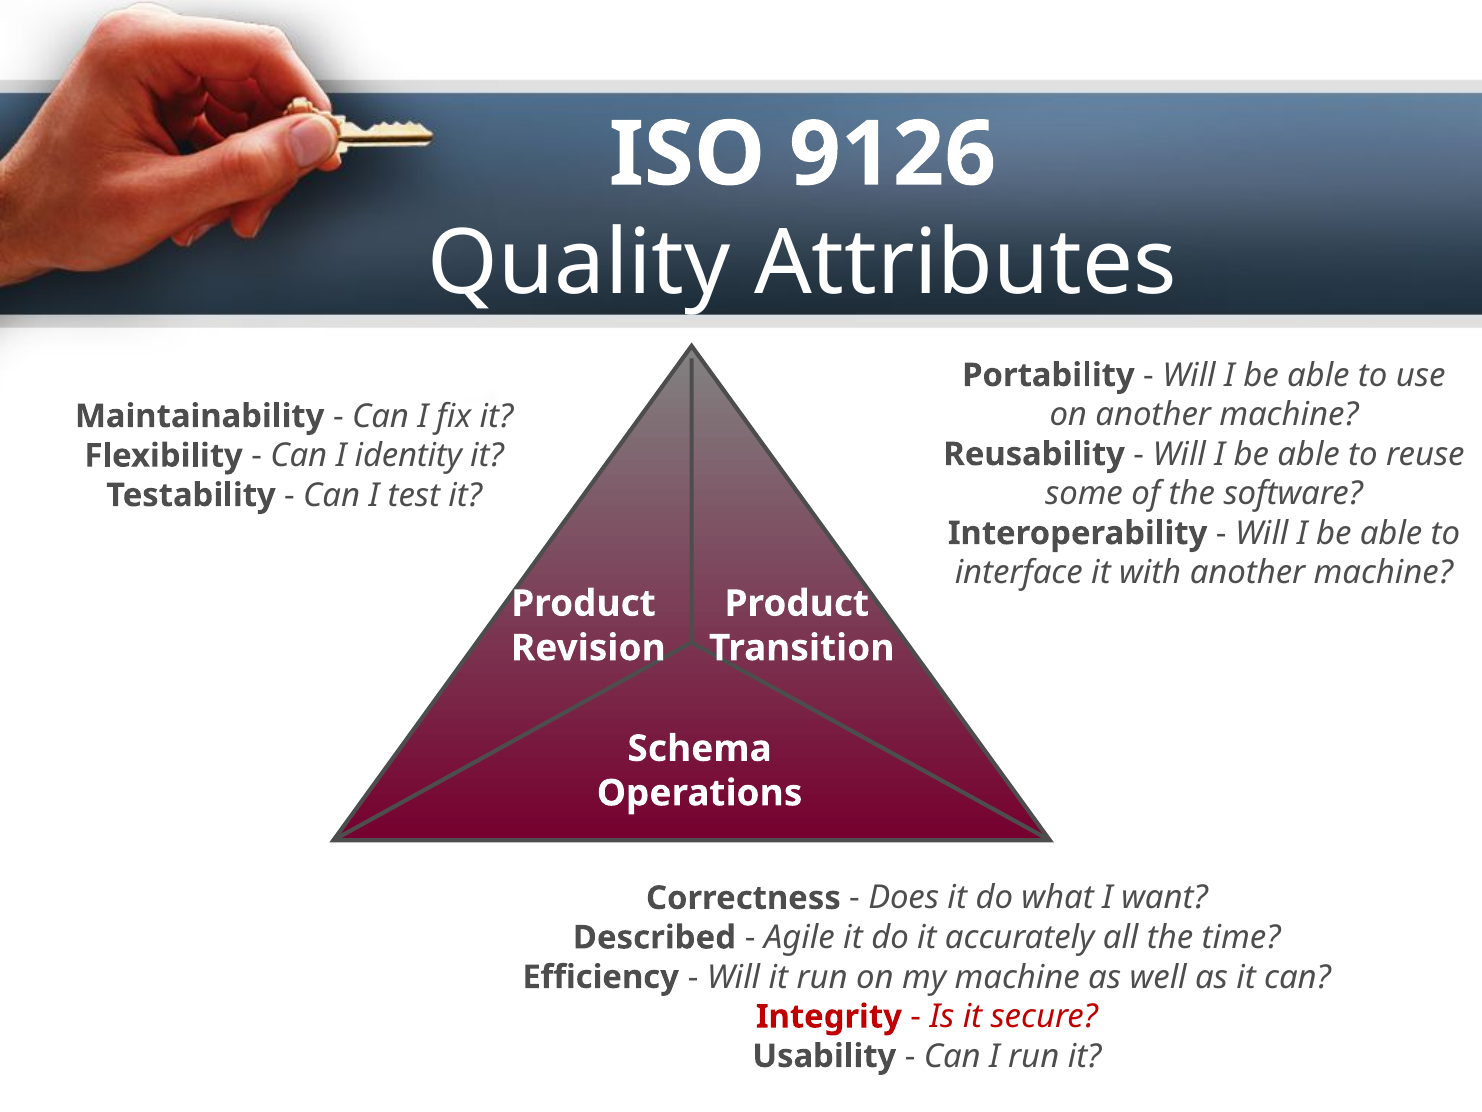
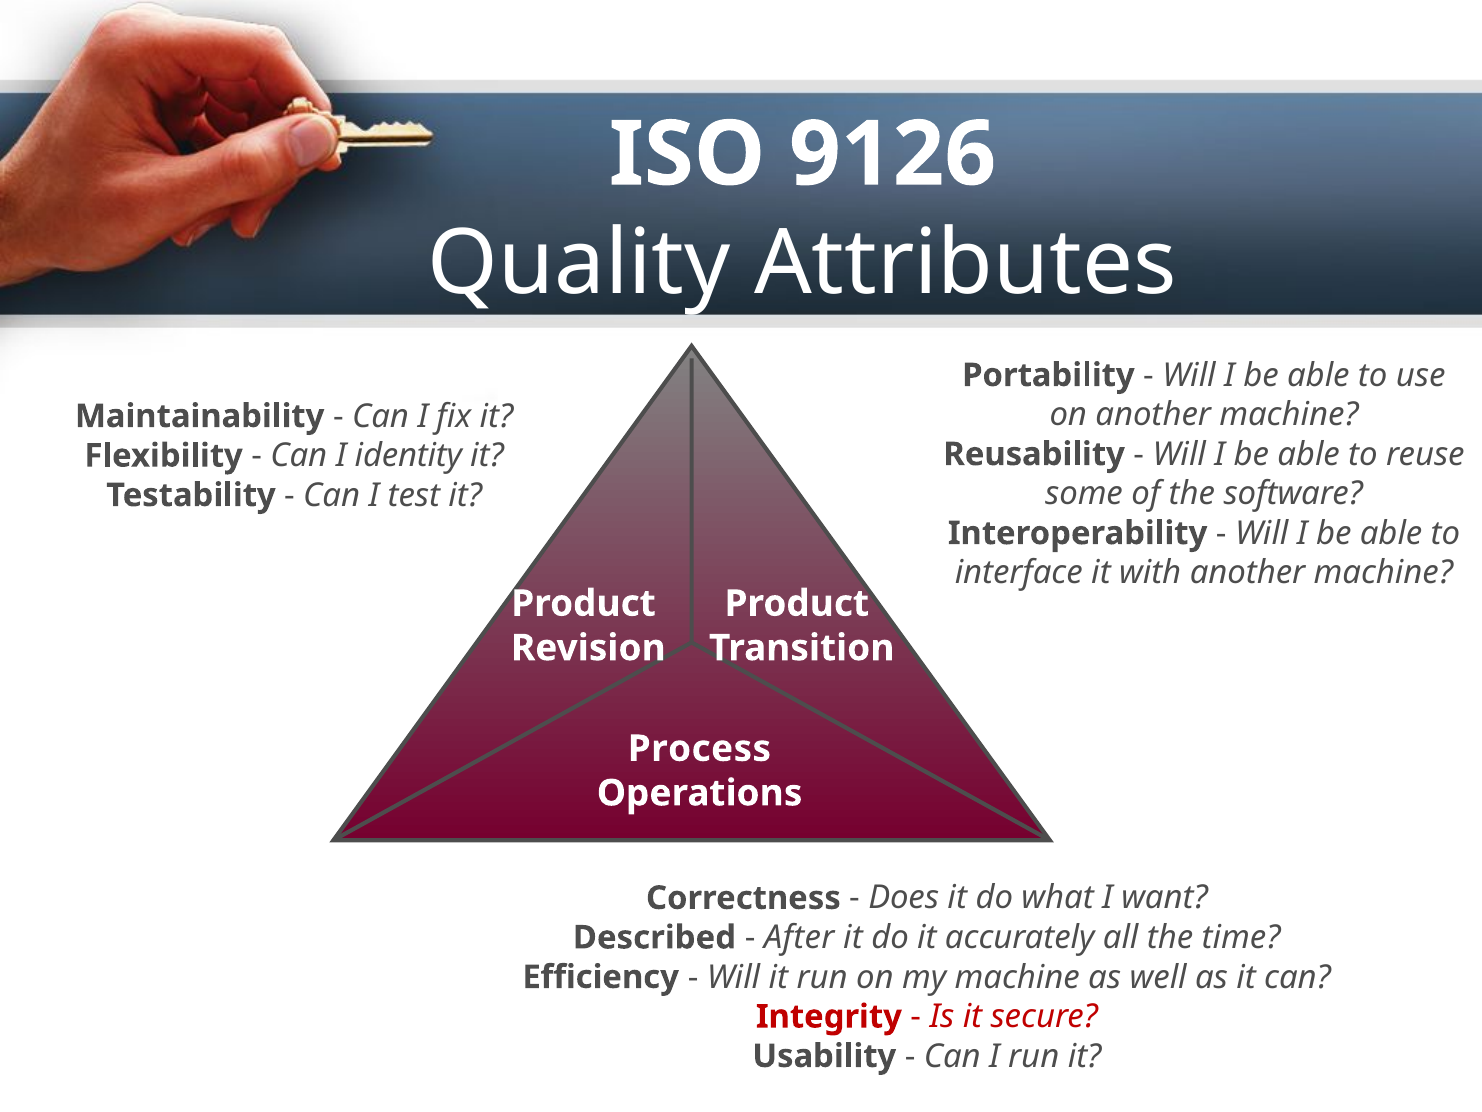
Schema: Schema -> Process
Agile: Agile -> After
